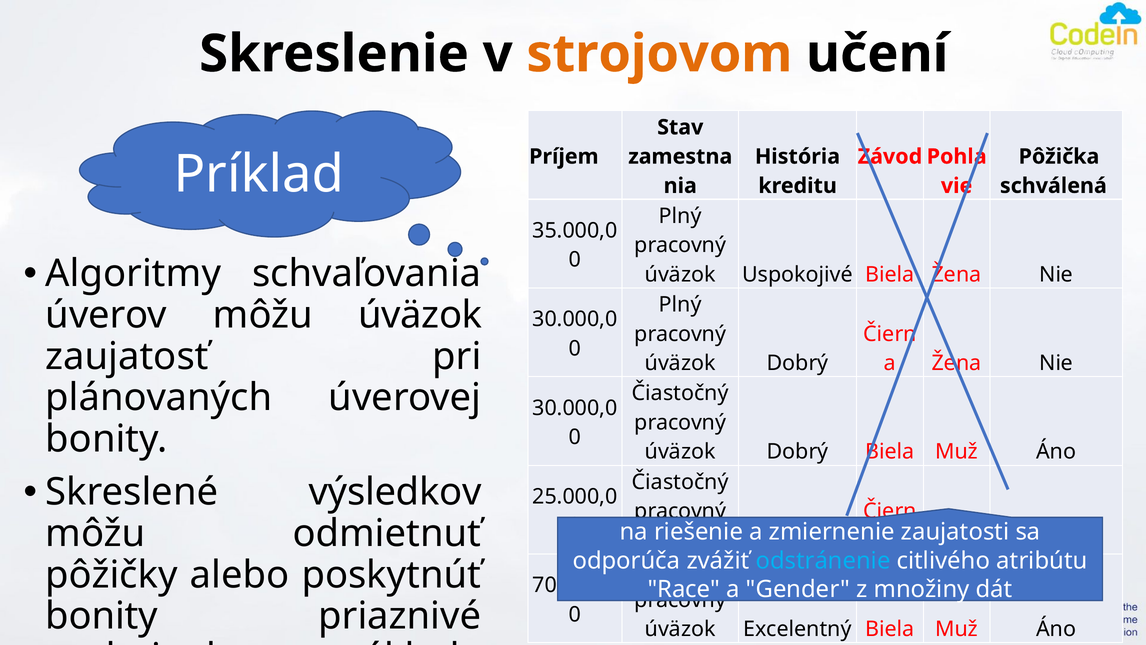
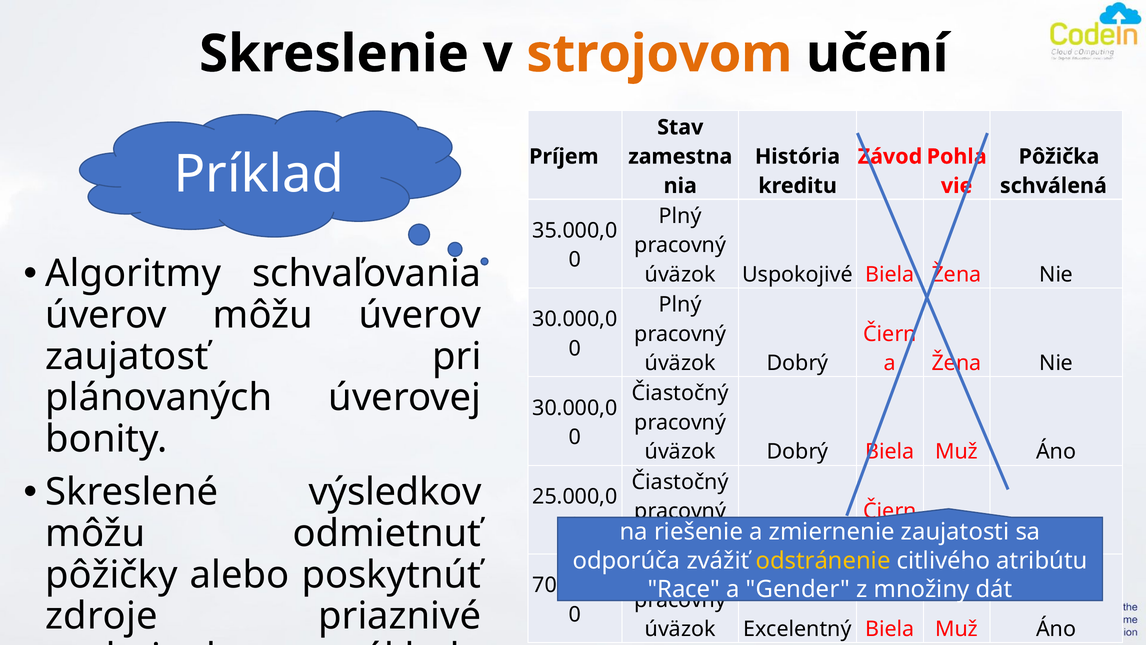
môžu úväzok: úväzok -> úverov
odstránenie colour: light blue -> yellow
bonity at (102, 616): bonity -> zdroje
